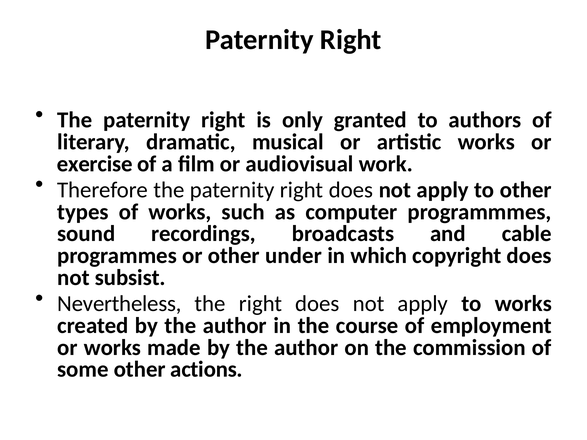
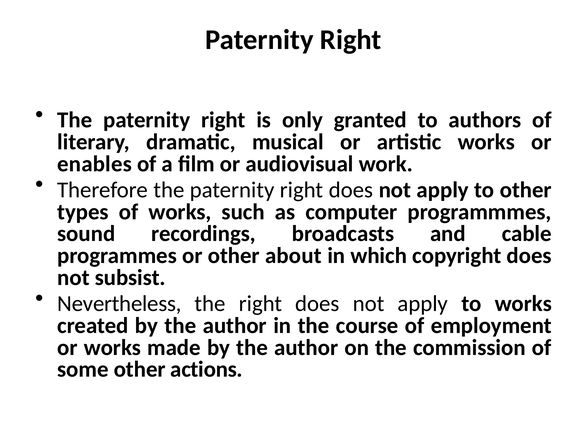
exercise: exercise -> enables
under: under -> about
